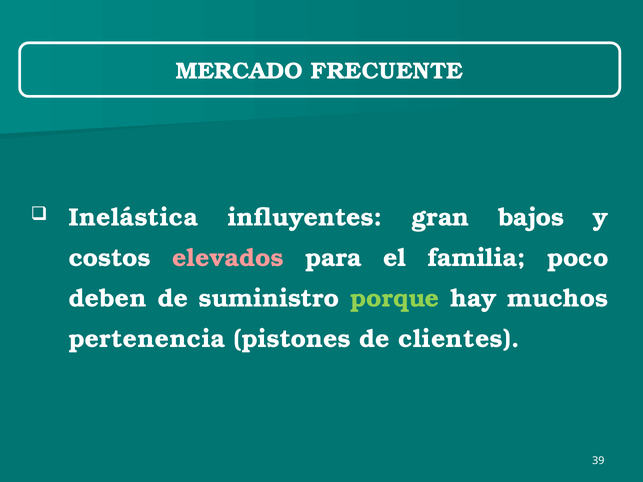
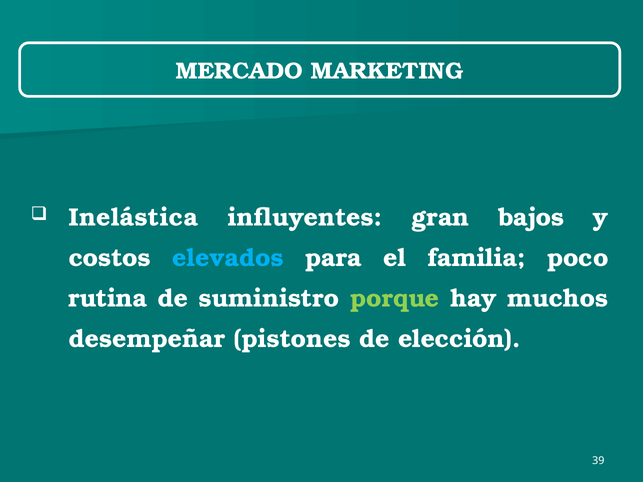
FRECUENTE: FRECUENTE -> MARKETING
elevados colour: pink -> light blue
deben: deben -> rutina
pertenencia: pertenencia -> desempeñar
clientes: clientes -> elección
